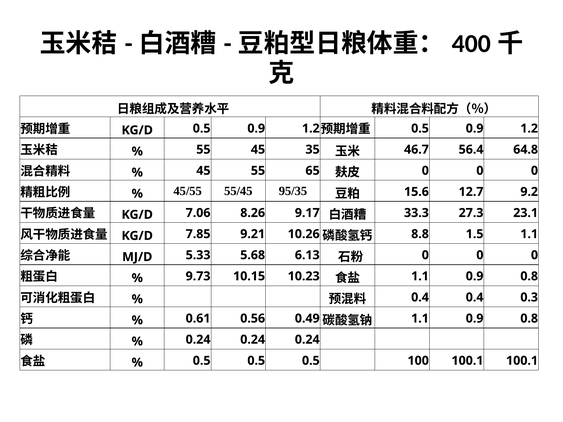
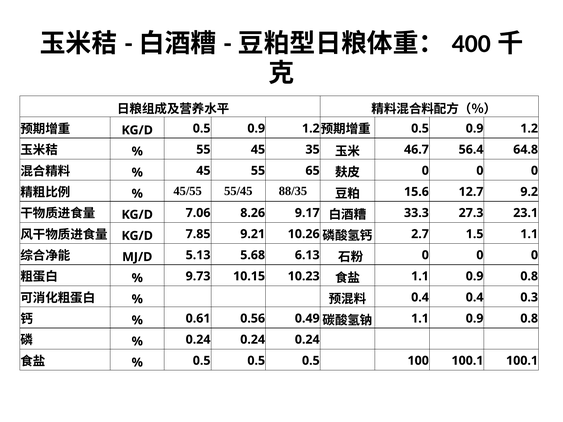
95/35: 95/35 -> 88/35
8.8: 8.8 -> 2.7
5.33: 5.33 -> 5.13
